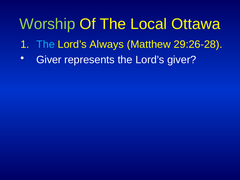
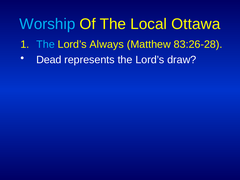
Worship colour: light green -> light blue
29:26-28: 29:26-28 -> 83:26-28
Giver at (49, 60): Giver -> Dead
Lord’s giver: giver -> draw
